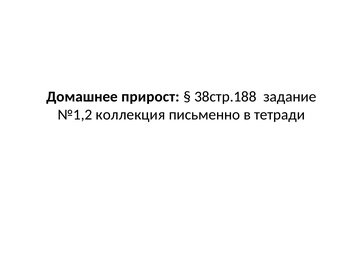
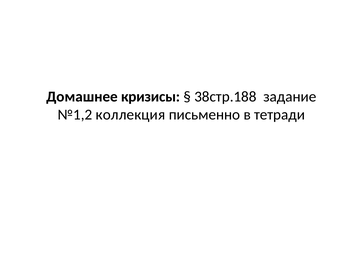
прирост: прирост -> кризисы
